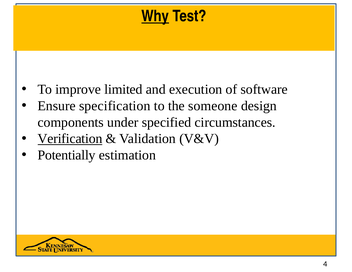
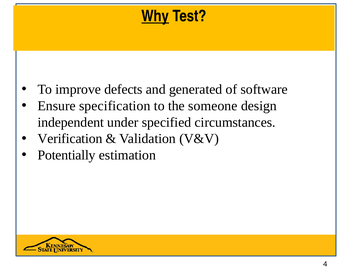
limited: limited -> defects
execution: execution -> generated
components: components -> independent
Verification underline: present -> none
